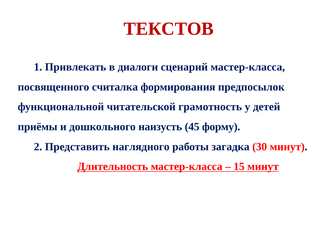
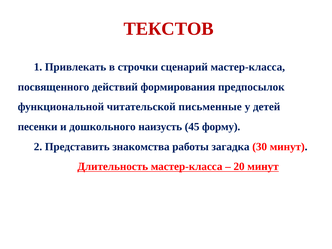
диалоги: диалоги -> строчки
считалка: считалка -> действий
грамотность: грамотность -> письменные
приёмы: приёмы -> песенки
наглядного: наглядного -> знакомства
15: 15 -> 20
